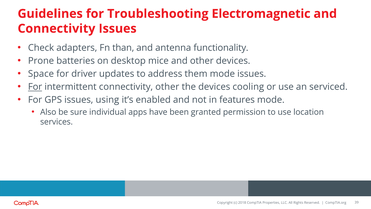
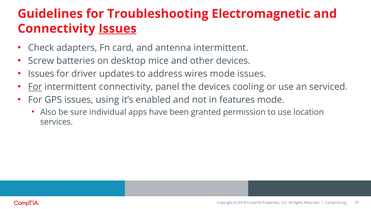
Issues at (118, 29) underline: none -> present
than: than -> card
antenna functionality: functionality -> intermittent
Prone: Prone -> Screw
Space at (41, 74): Space -> Issues
them: them -> wires
connectivity other: other -> panel
